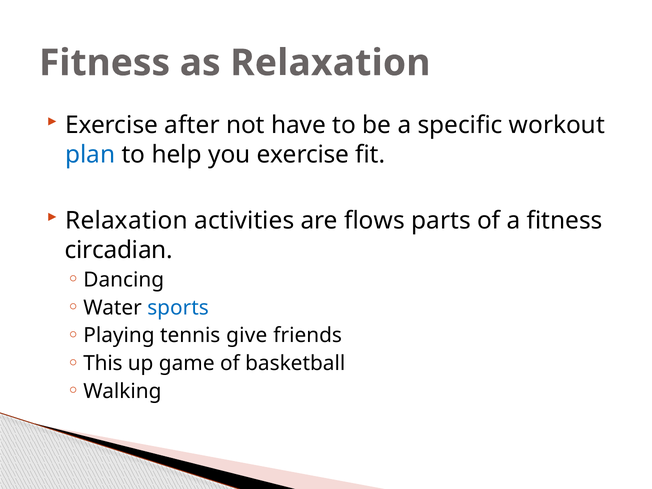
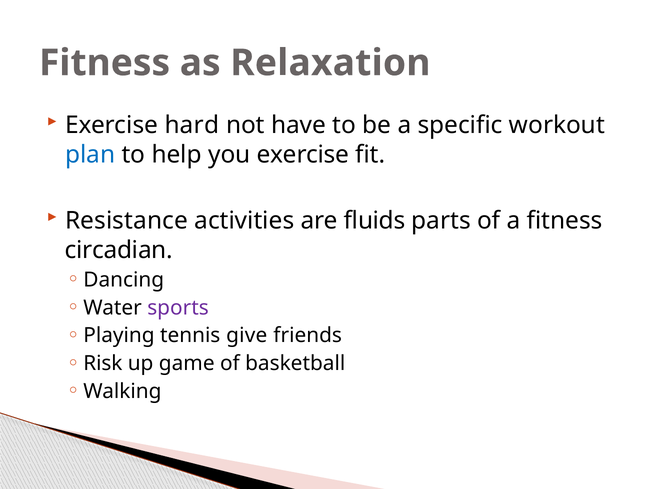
after: after -> hard
Relaxation at (126, 221): Relaxation -> Resistance
flows: flows -> fluids
sports colour: blue -> purple
This: This -> Risk
